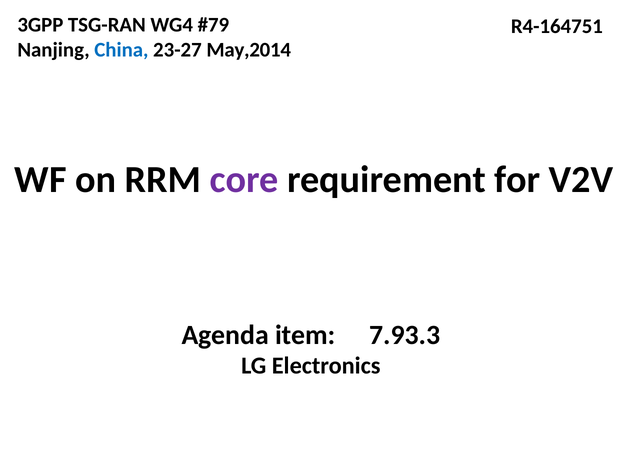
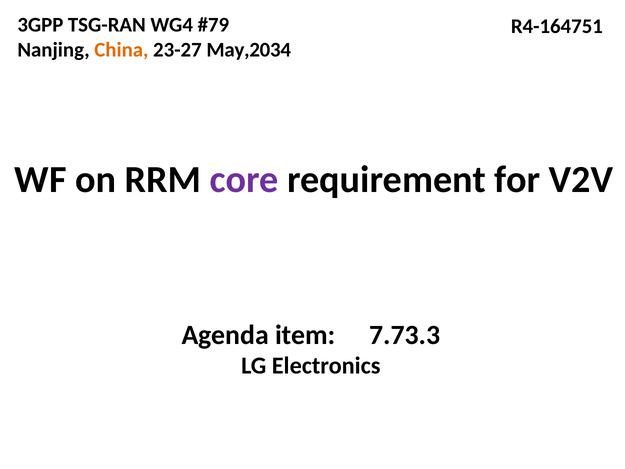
China colour: blue -> orange
May,2014: May,2014 -> May,2034
7.93.3: 7.93.3 -> 7.73.3
